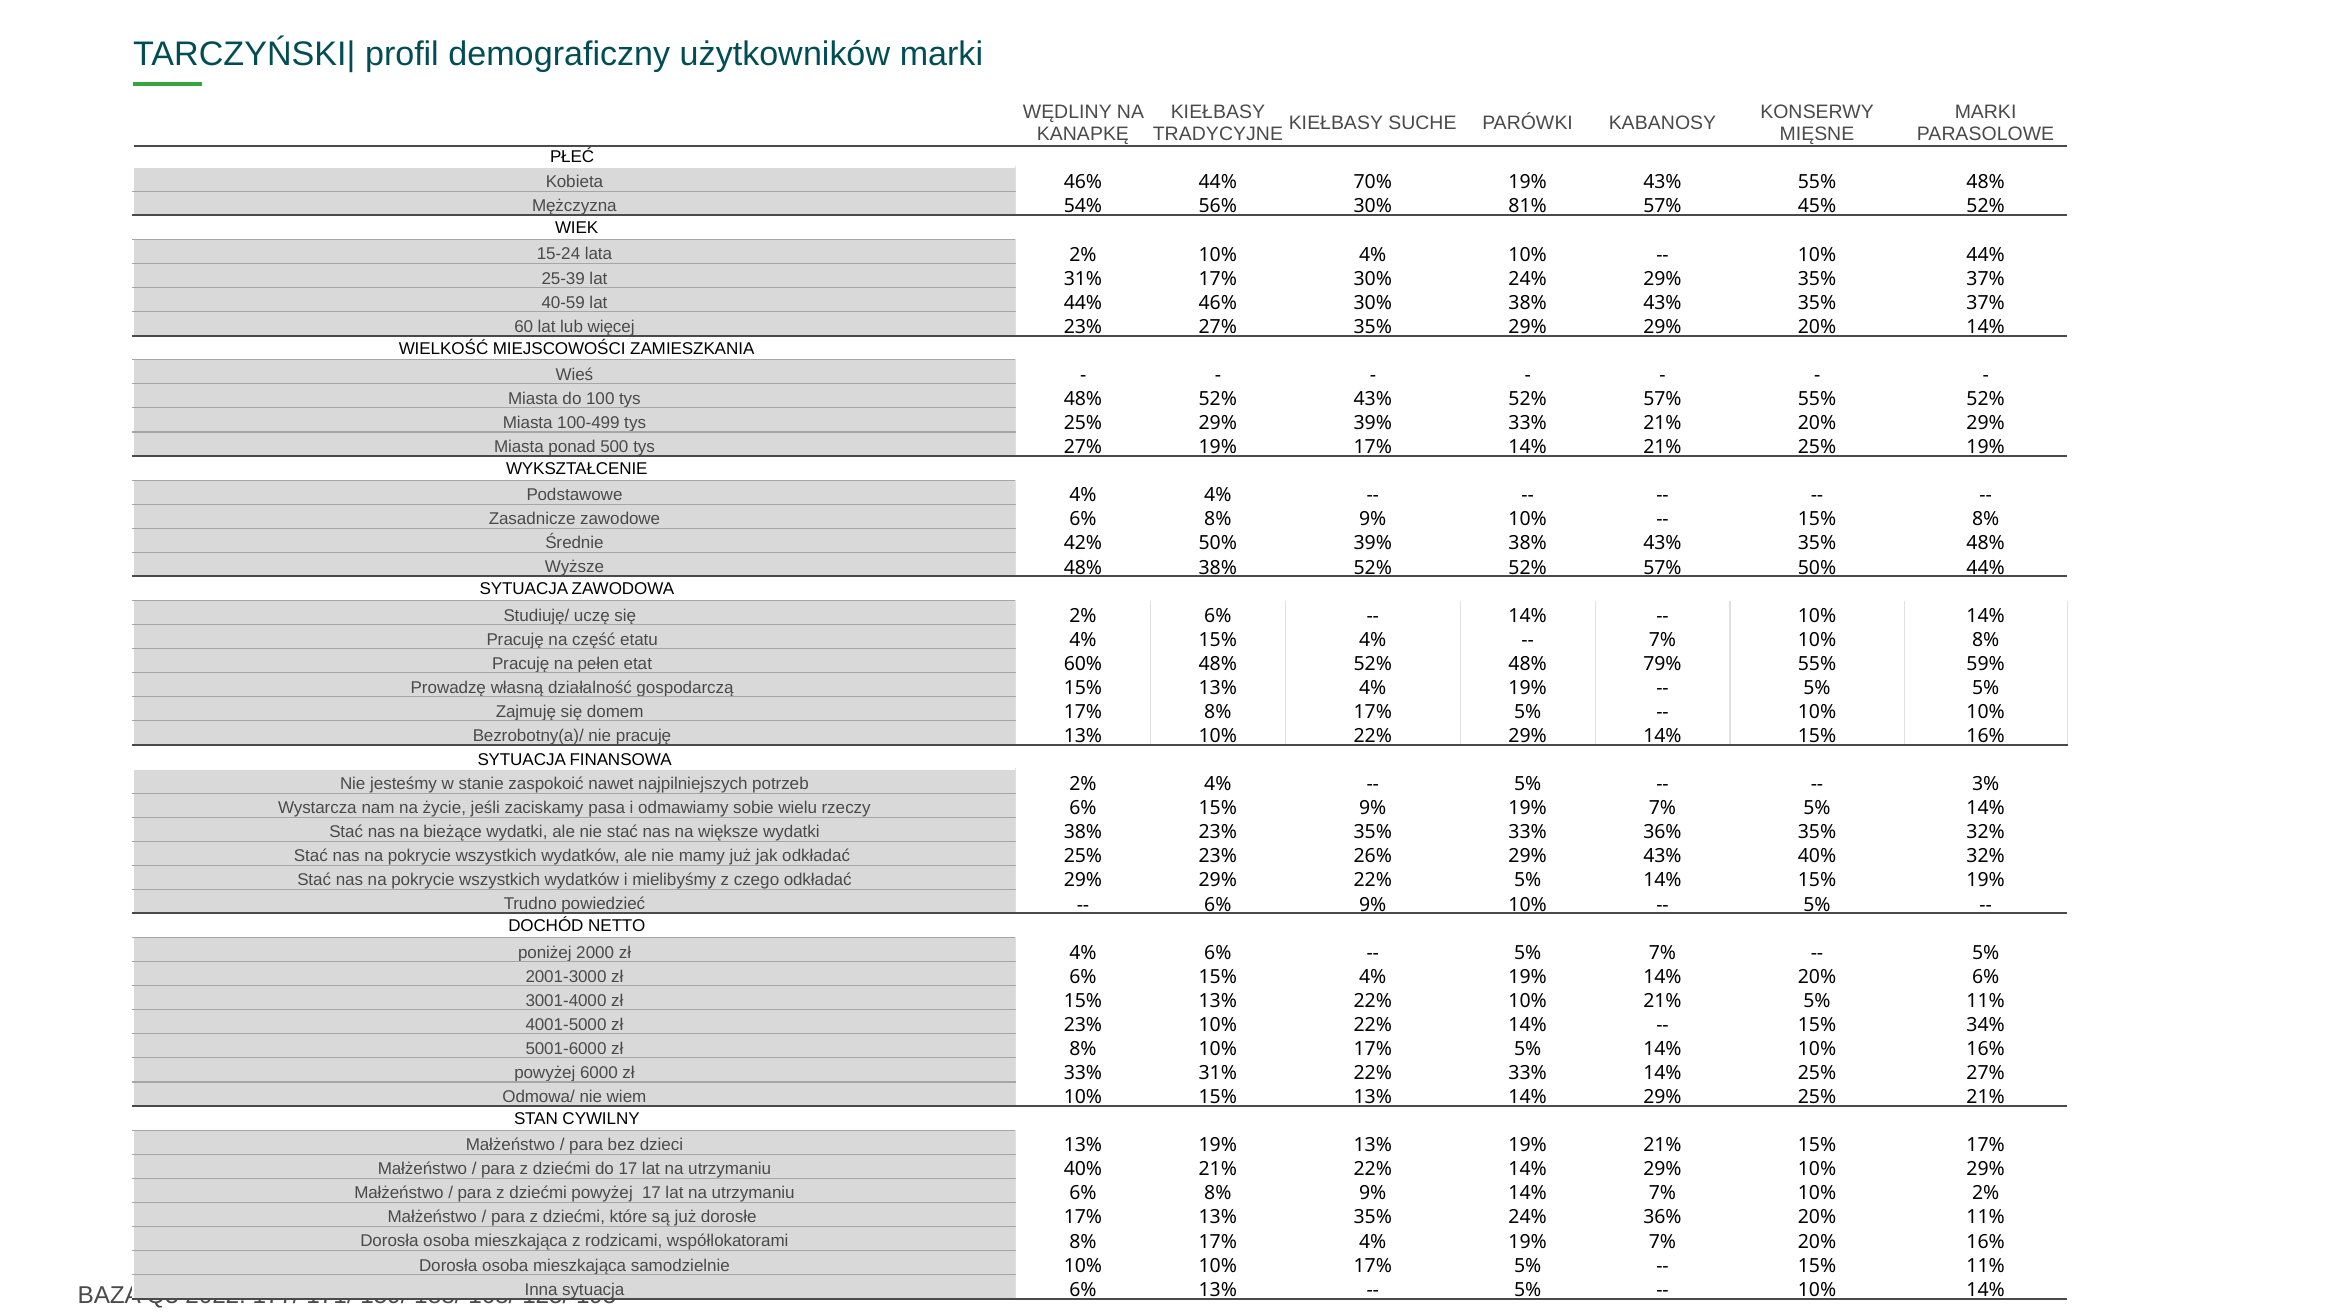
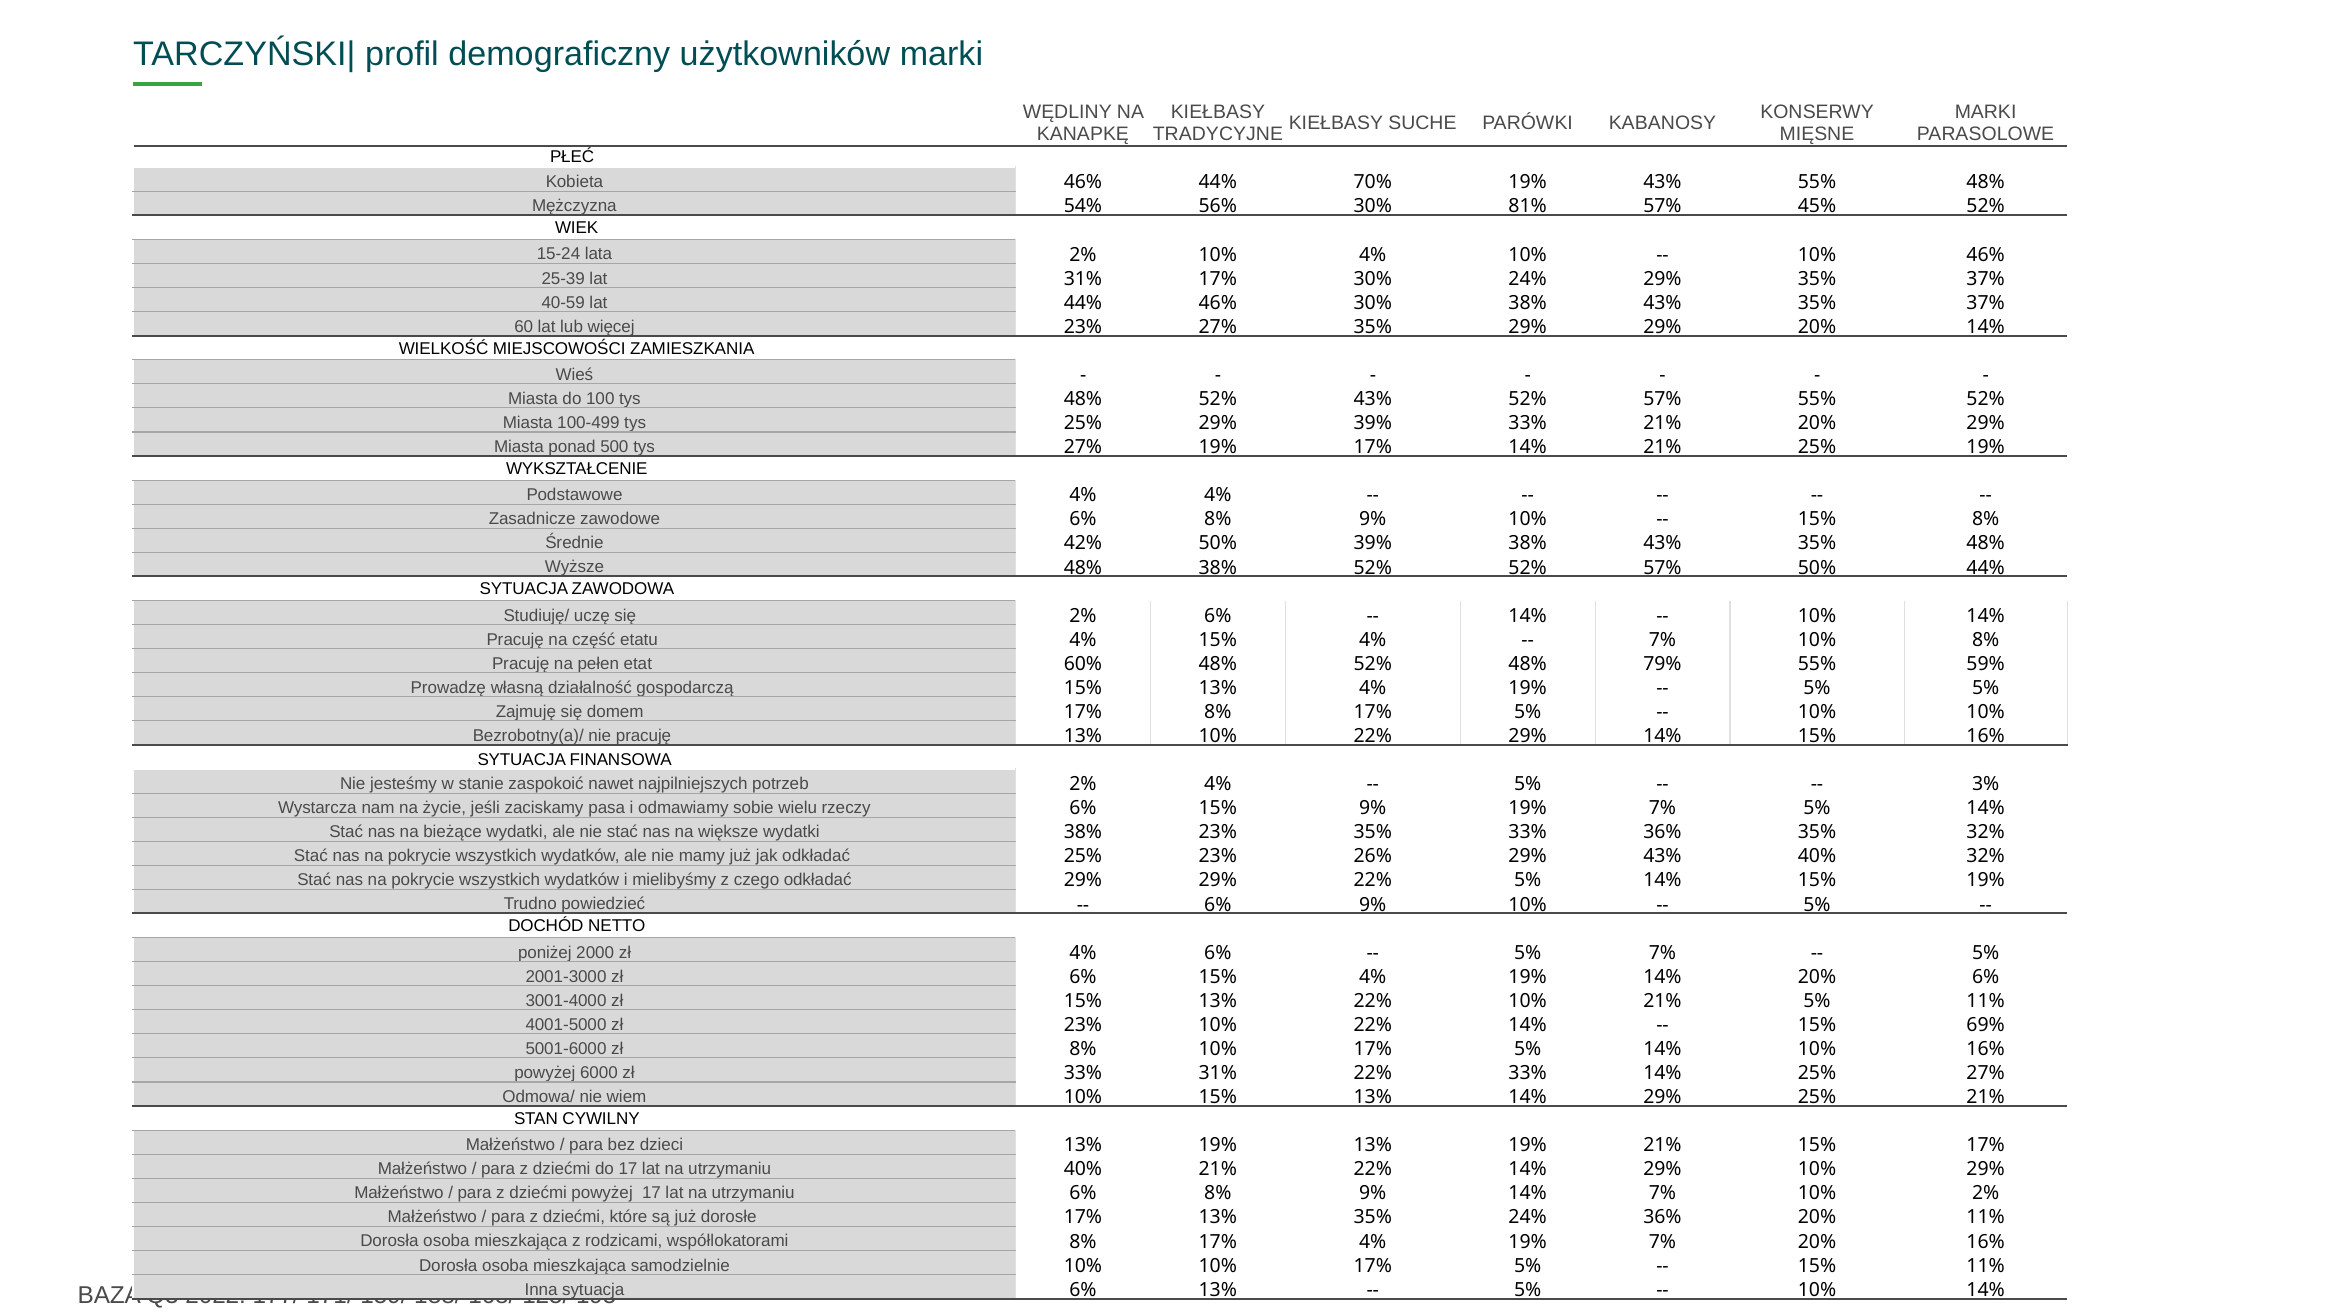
10% 44%: 44% -> 46%
34%: 34% -> 69%
